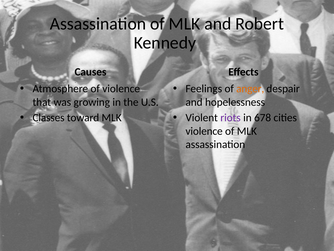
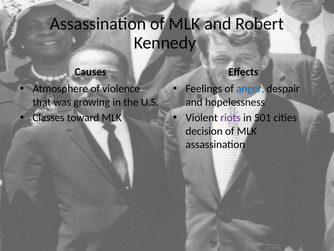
anger colour: orange -> blue
678: 678 -> 501
violence at (204, 131): violence -> decision
